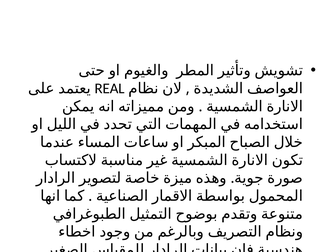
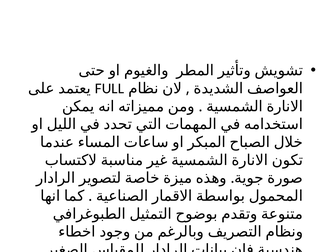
REAL: REAL -> FULL
